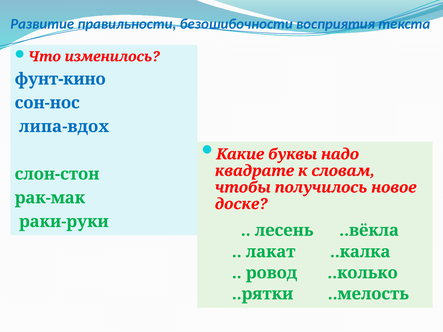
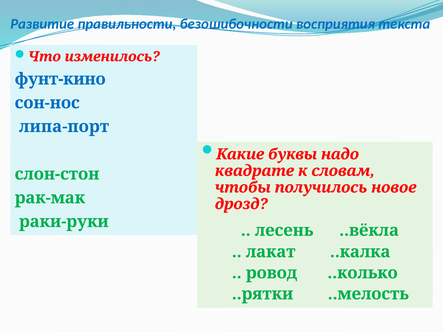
липа-вдох: липа-вдох -> липа-порт
доске: доске -> дрозд
